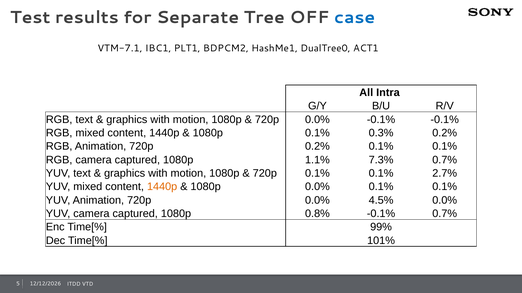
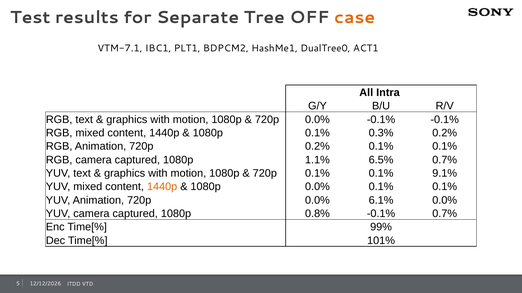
case colour: blue -> orange
7.3%: 7.3% -> 6.5%
2.7%: 2.7% -> 9.1%
4.5%: 4.5% -> 6.1%
